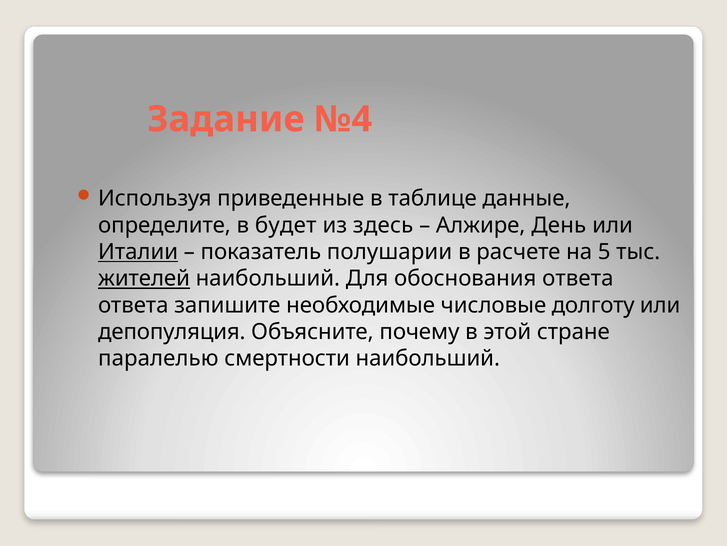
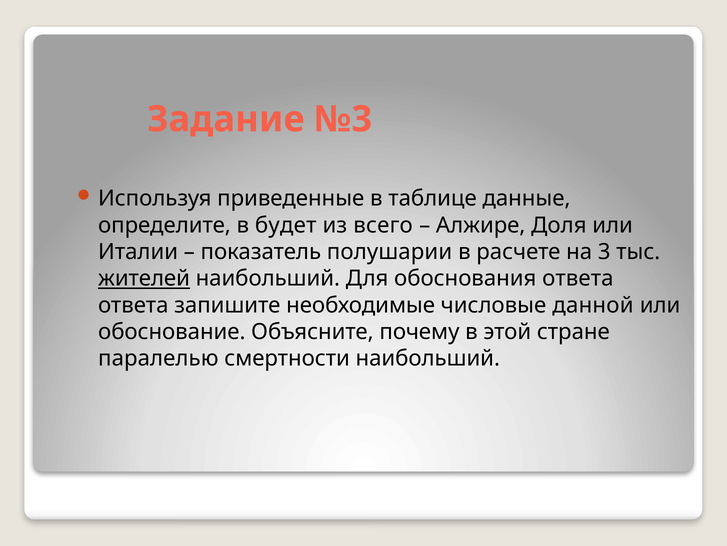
№4: №4 -> №3
здесь: здесь -> всего
День: День -> Доля
Италии underline: present -> none
5: 5 -> 3
долготу: долготу -> данной
депопуляция: депопуляция -> обоснование
